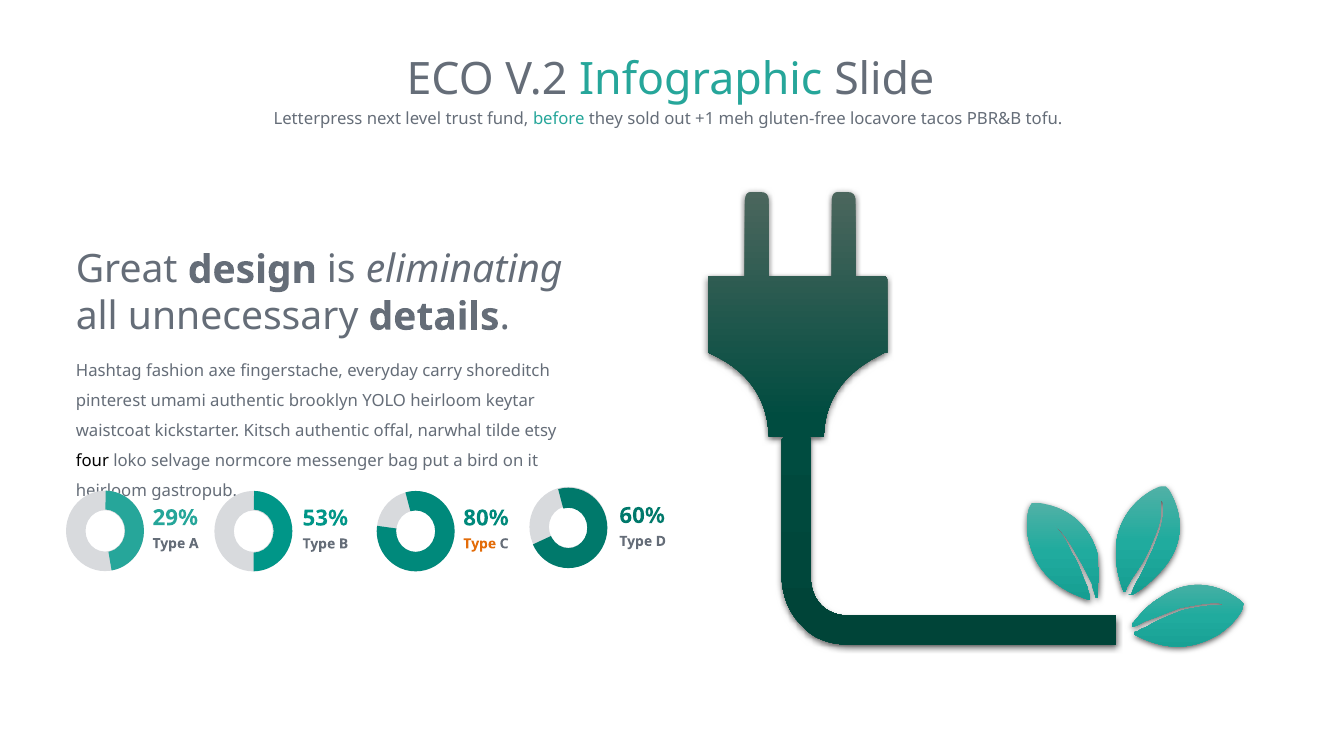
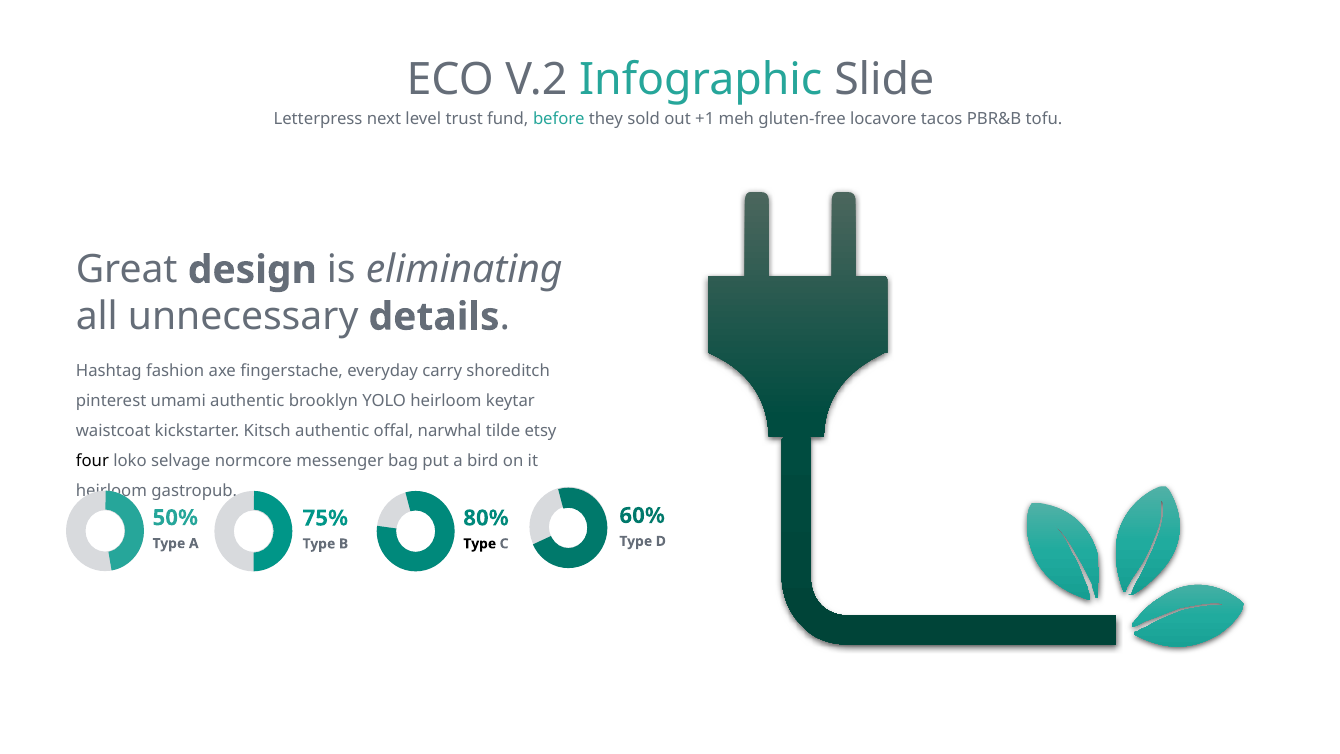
29%: 29% -> 50%
53%: 53% -> 75%
Type at (480, 544) colour: orange -> black
